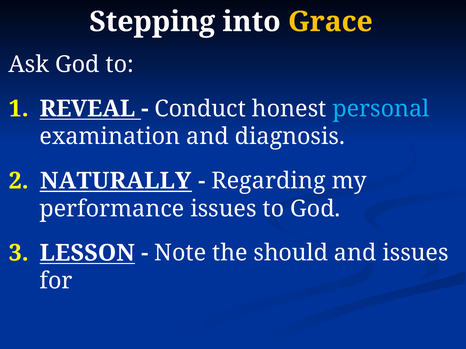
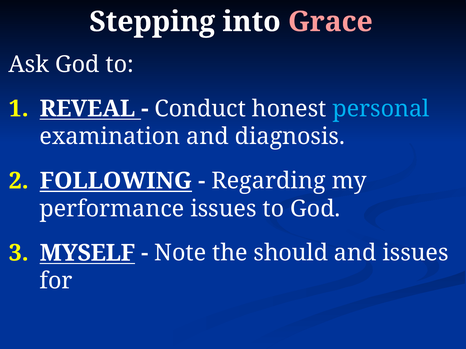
Grace colour: yellow -> pink
NATURALLY: NATURALLY -> FOLLOWING
LESSON: LESSON -> MYSELF
